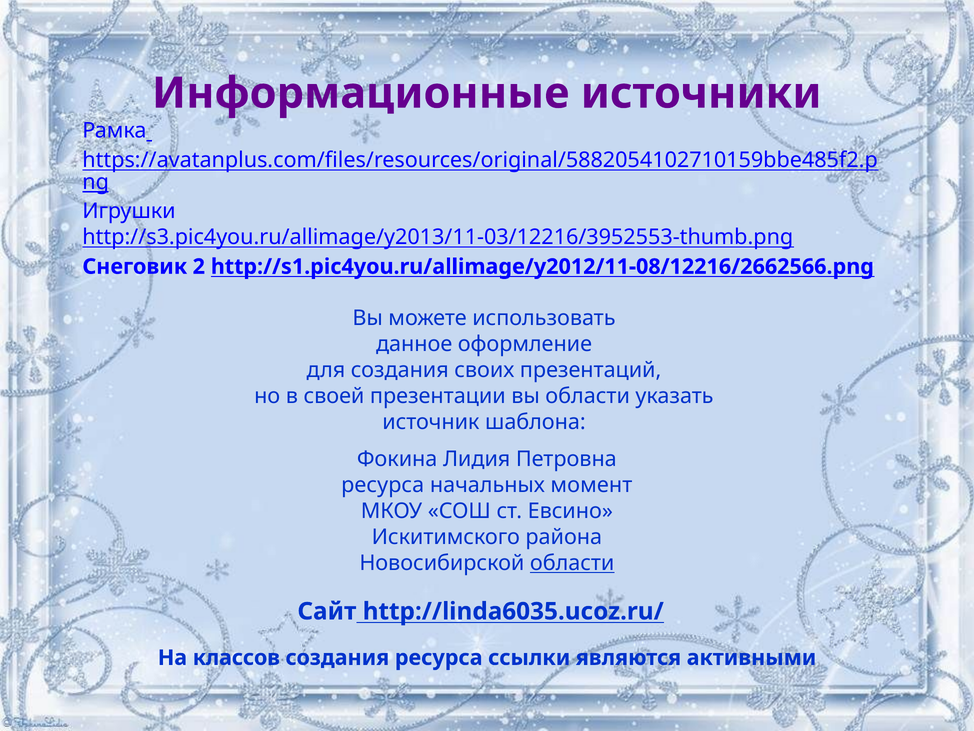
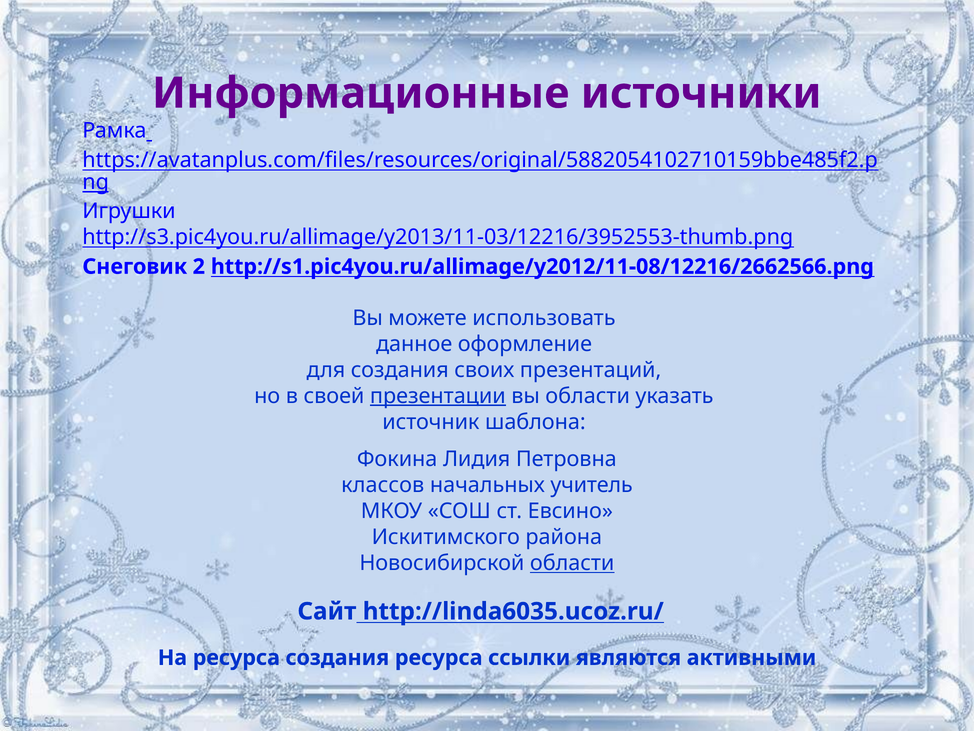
презентации underline: none -> present
ресурса at (383, 485): ресурса -> классов
момент: момент -> учитель
На классов: классов -> ресурса
